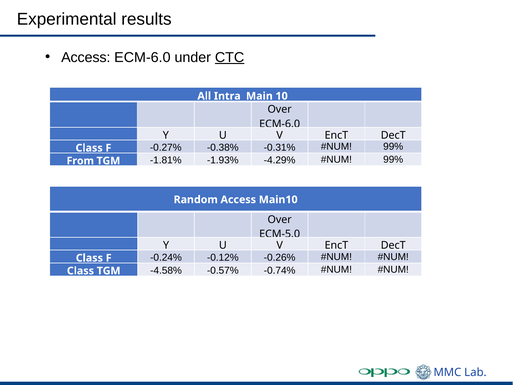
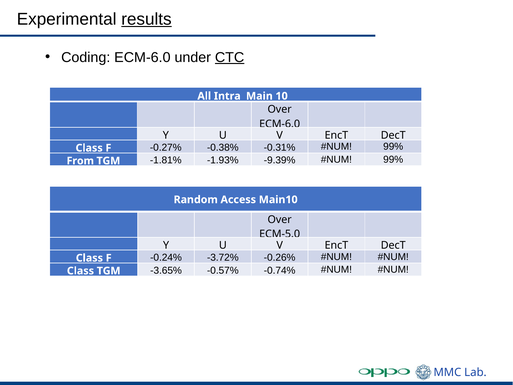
results underline: none -> present
Access at (86, 57): Access -> Coding
-4.29%: -4.29% -> -9.39%
-0.12%: -0.12% -> -3.72%
-4.58%: -4.58% -> -3.65%
